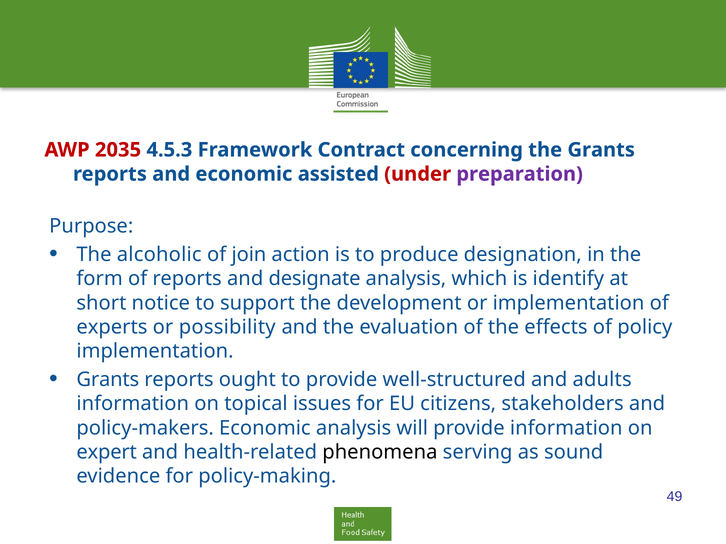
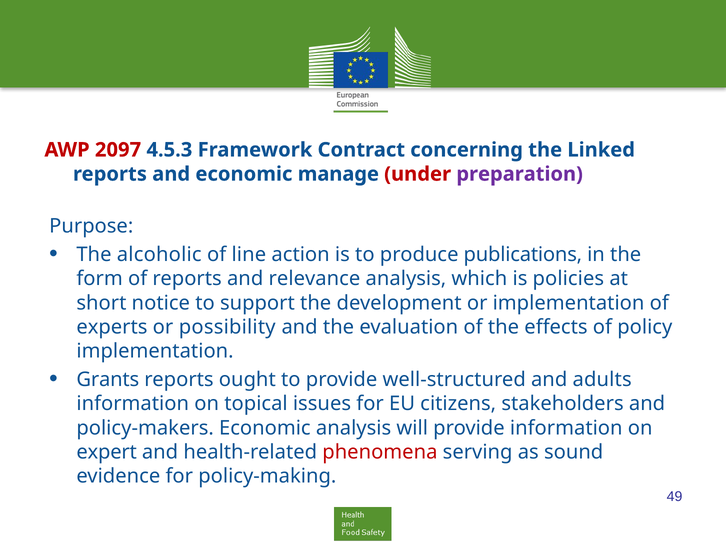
2035: 2035 -> 2097
the Grants: Grants -> Linked
assisted: assisted -> manage
join: join -> line
designation: designation -> publications
designate: designate -> relevance
identify: identify -> policies
phenomena colour: black -> red
